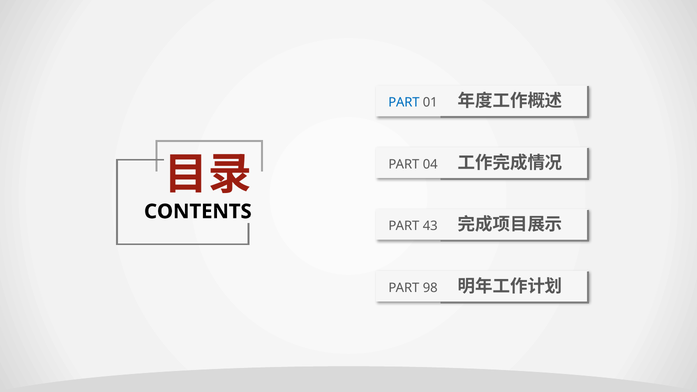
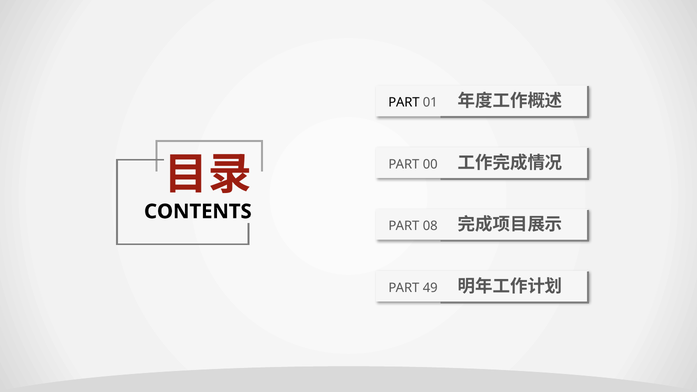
PART at (404, 103) colour: blue -> black
04: 04 -> 00
43: 43 -> 08
98: 98 -> 49
